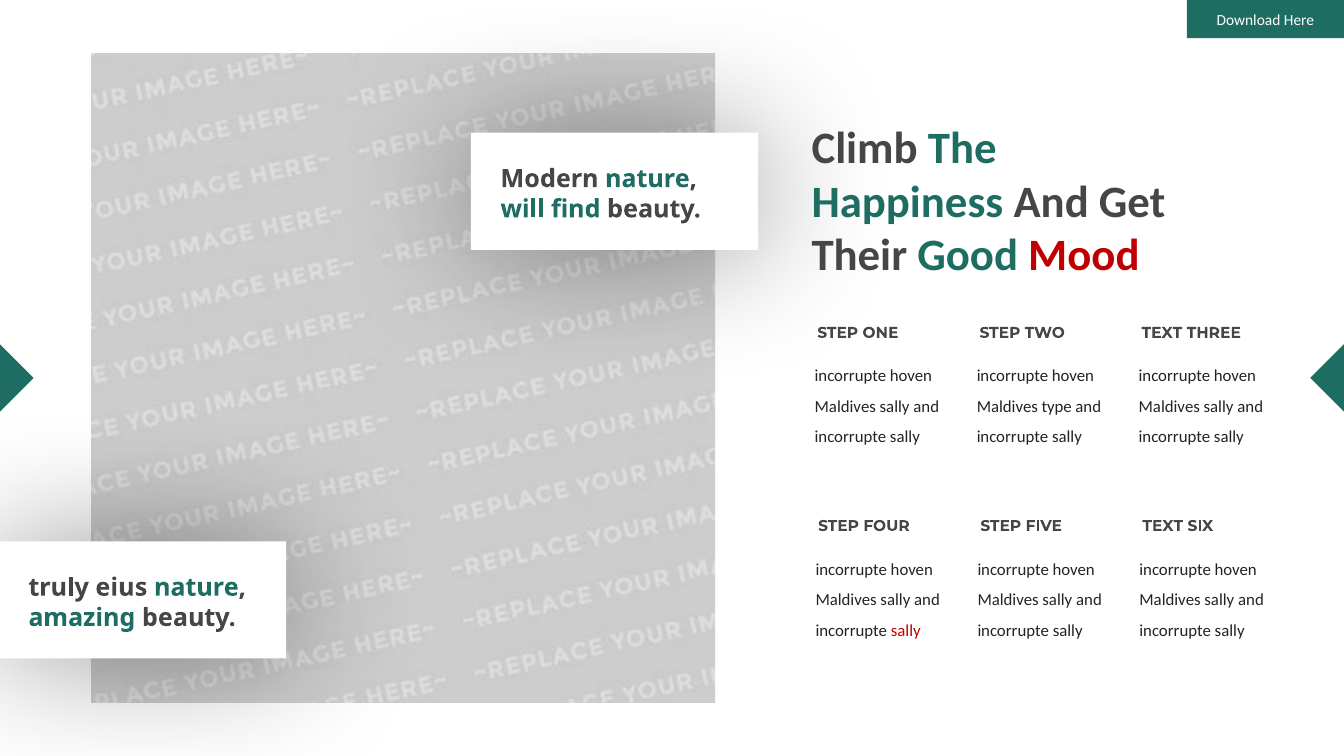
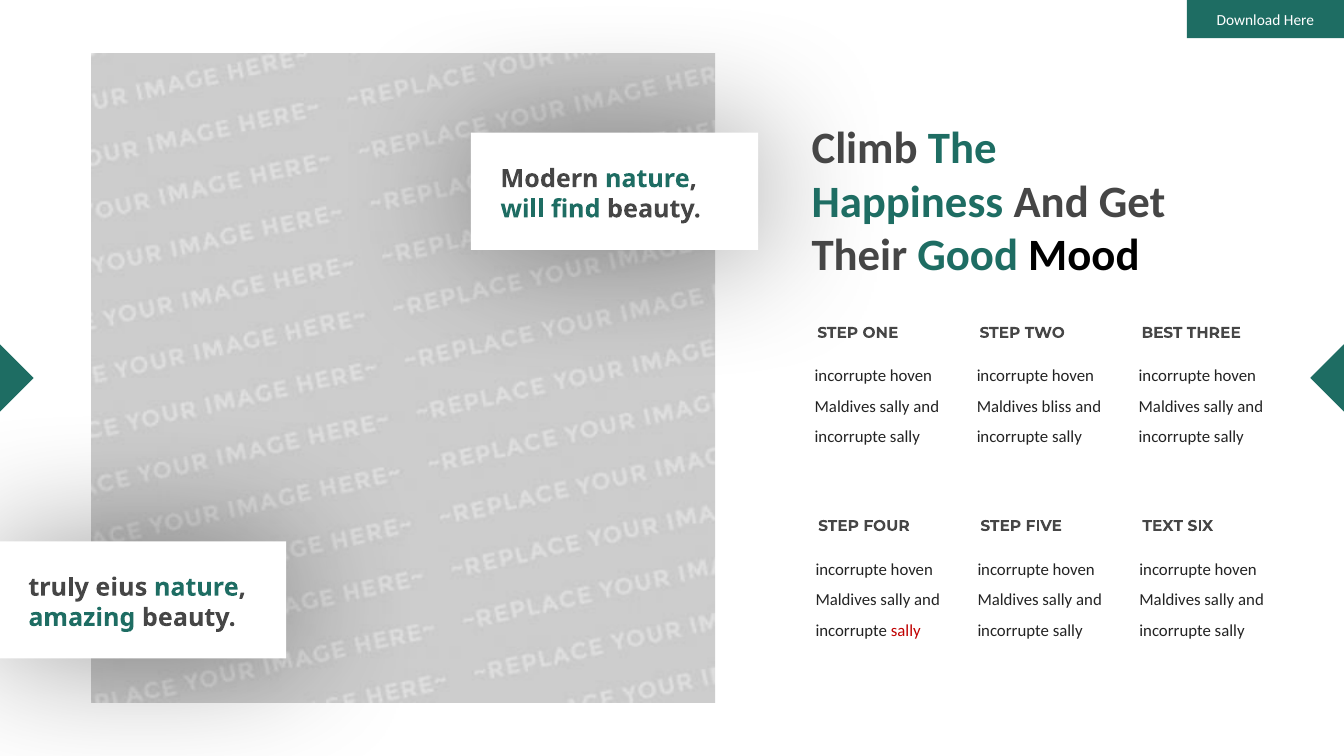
Mood colour: red -> black
TEXT at (1162, 333): TEXT -> BEST
type: type -> bliss
